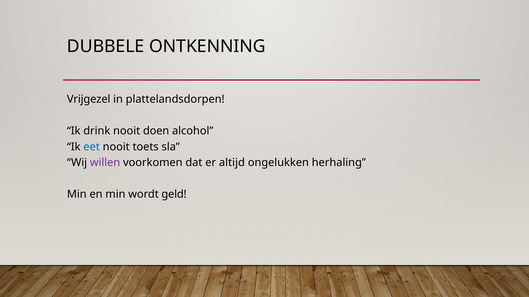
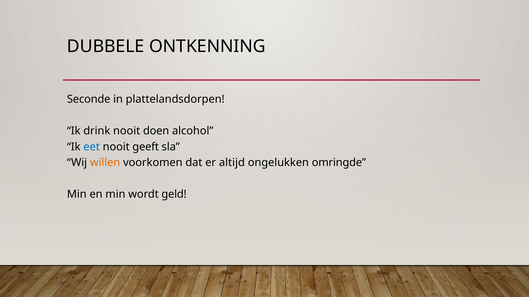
Vrijgezel: Vrijgezel -> Seconde
toets: toets -> geeft
willen colour: purple -> orange
herhaling: herhaling -> omringde
